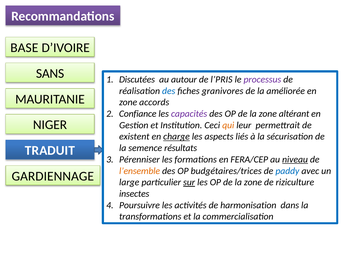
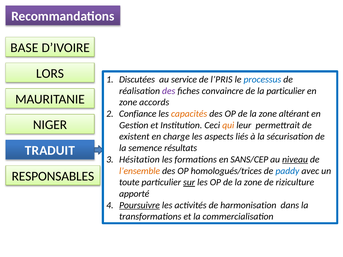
SANS: SANS -> LORS
autour: autour -> service
processus colour: purple -> blue
des at (169, 91) colour: blue -> purple
granivores: granivores -> convaincre
la améliorée: améliorée -> particulier
capacités colour: purple -> orange
charge underline: present -> none
Pérenniser: Pérenniser -> Hésitation
FERA/CEP: FERA/CEP -> SANS/CEP
budgétaires/trices: budgétaires/trices -> homologués/trices
GARDIENNAGE: GARDIENNAGE -> RESPONSABLES
large: large -> toute
insectes: insectes -> apporté
Poursuivre underline: none -> present
